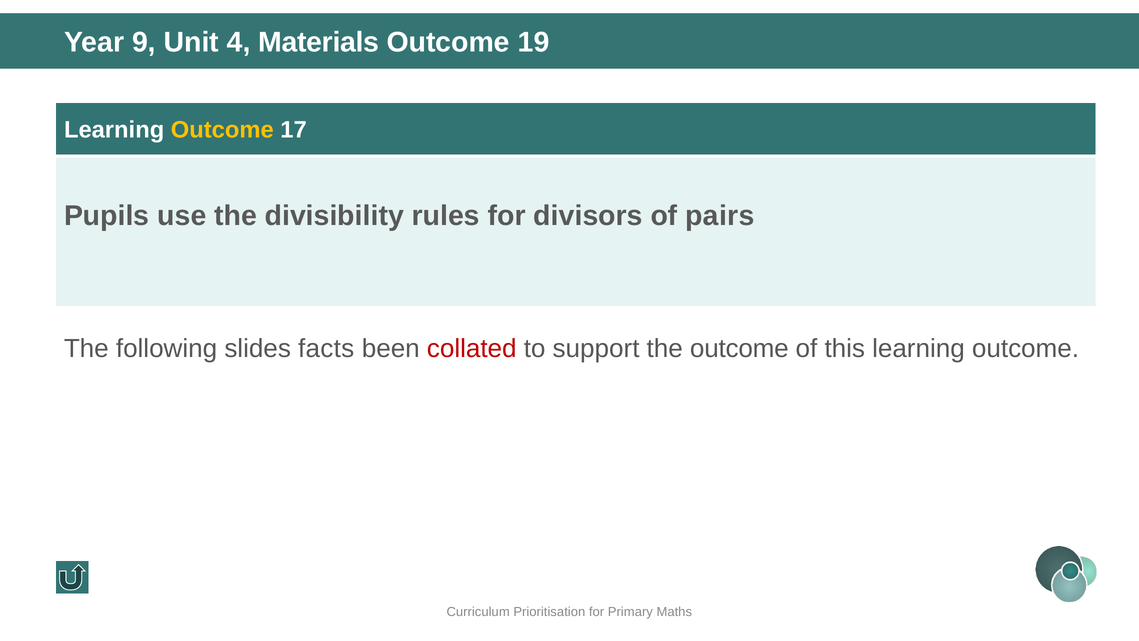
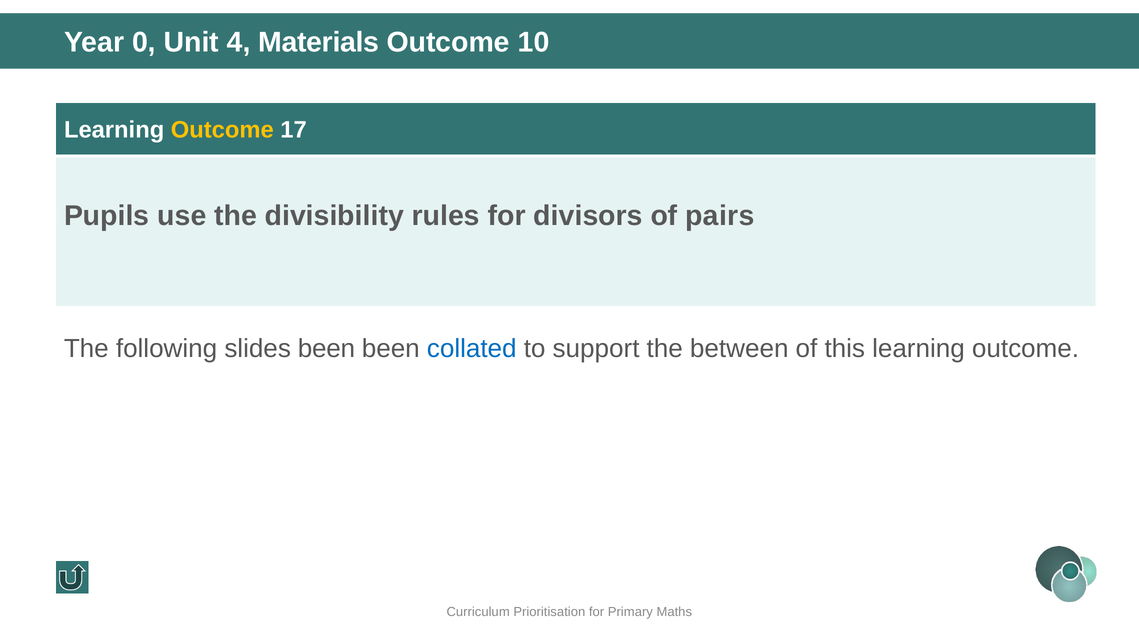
9: 9 -> 0
19: 19 -> 10
slides facts: facts -> been
collated colour: red -> blue
the outcome: outcome -> between
